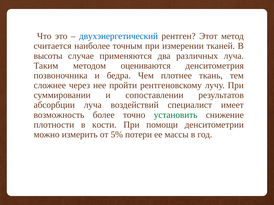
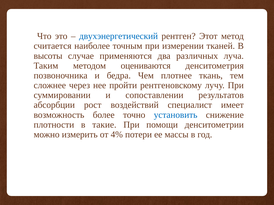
абсорбции луча: луча -> рост
установить colour: green -> blue
кости: кости -> такие
5%: 5% -> 4%
